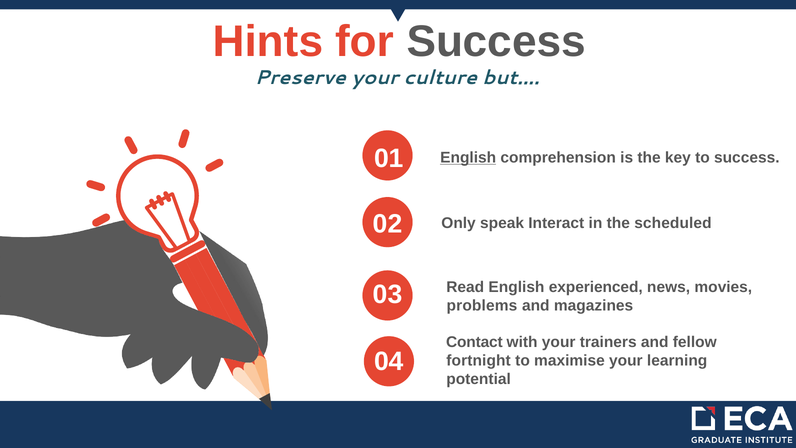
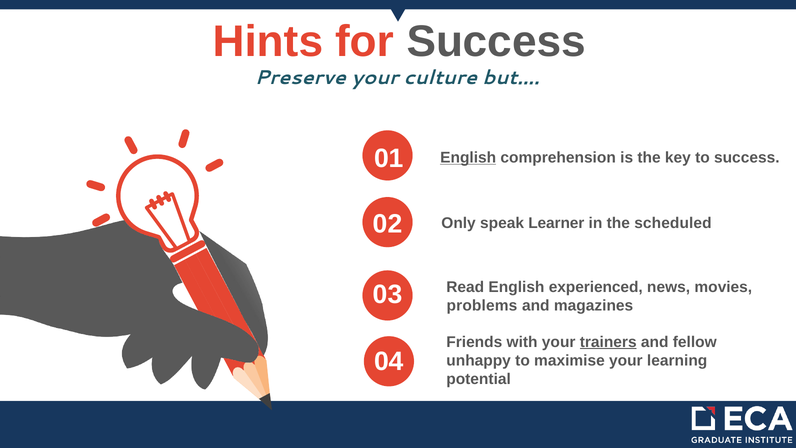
Interact: Interact -> Learner
Contact: Contact -> Friends
trainers underline: none -> present
fortnight: fortnight -> unhappy
